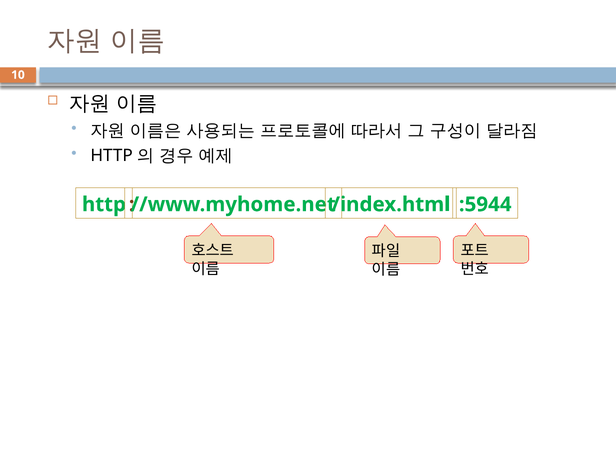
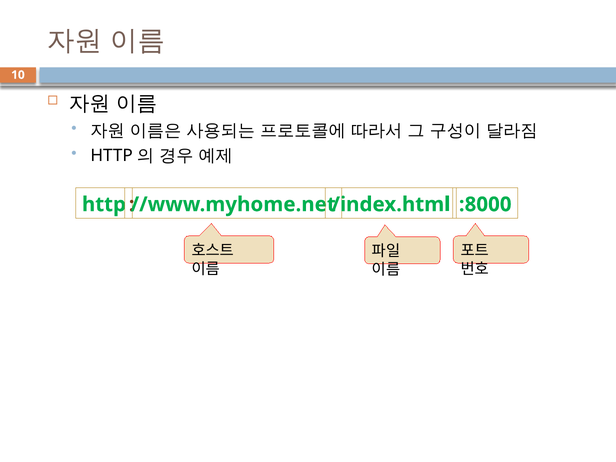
:5944: :5944 -> :8000
